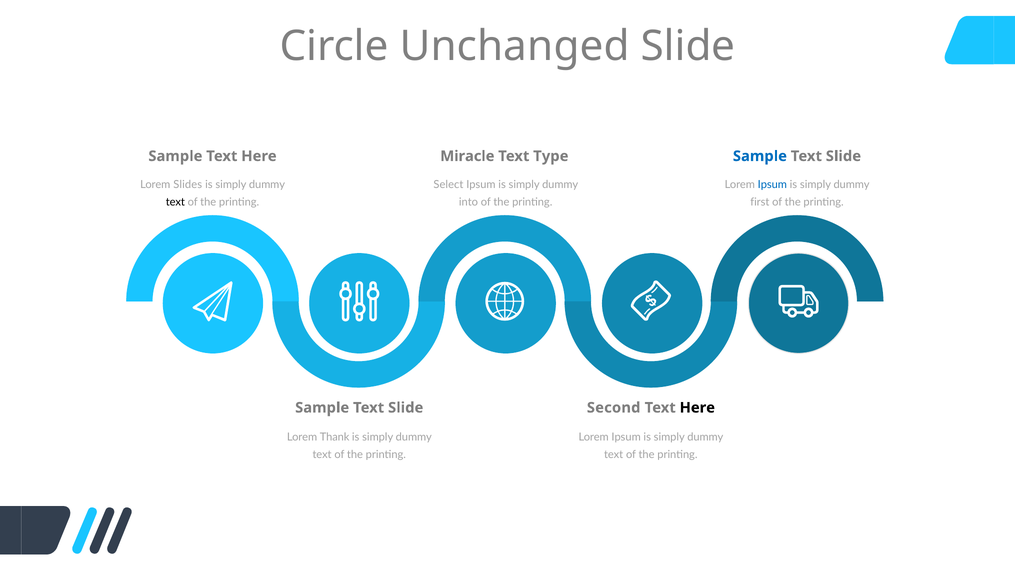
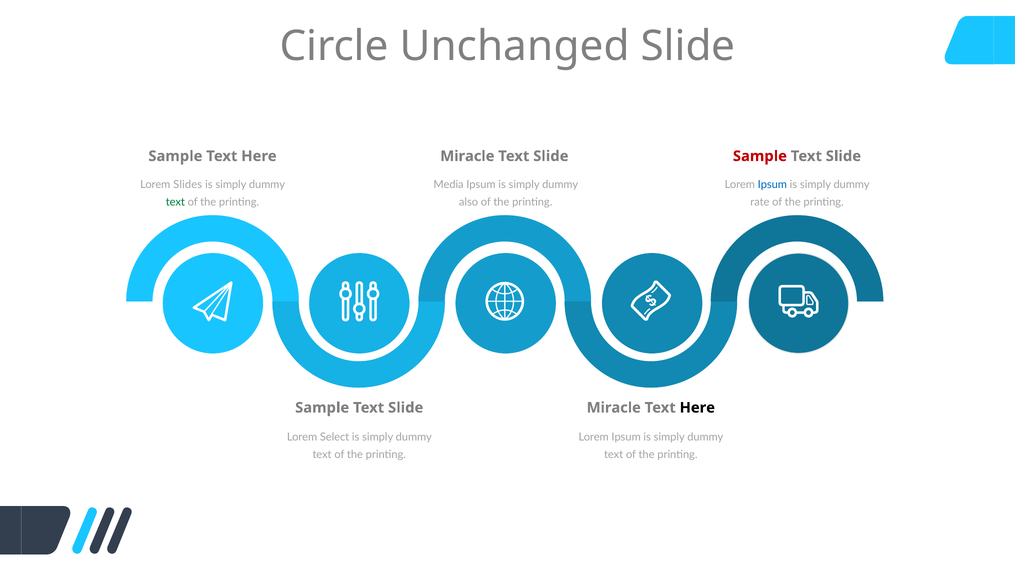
Type at (551, 156): Type -> Slide
Sample at (760, 156) colour: blue -> red
Select: Select -> Media
text at (175, 202) colour: black -> green
into: into -> also
first: first -> rate
Second at (614, 408): Second -> Miracle
Thank: Thank -> Select
